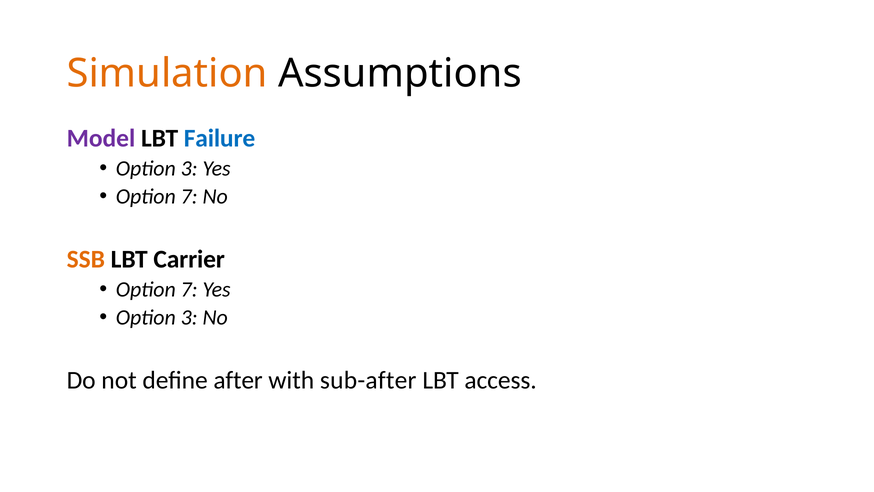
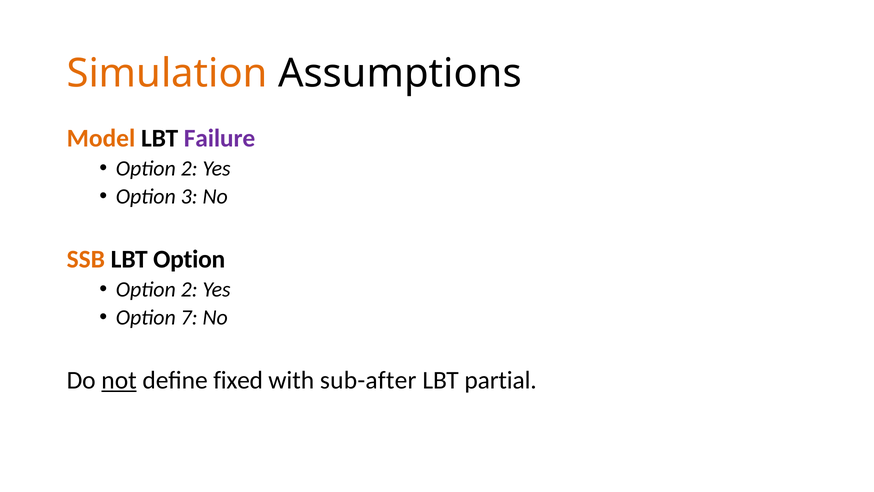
Model colour: purple -> orange
Failure colour: blue -> purple
3 at (189, 168): 3 -> 2
7 at (189, 196): 7 -> 3
LBT Carrier: Carrier -> Option
7 at (189, 289): 7 -> 2
3 at (189, 317): 3 -> 7
not underline: none -> present
after: after -> fixed
access: access -> partial
